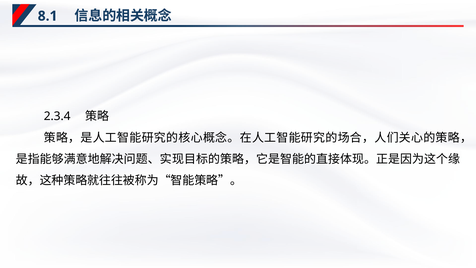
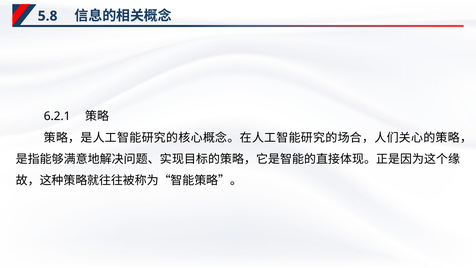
8.1: 8.1 -> 5.8
2.3.4: 2.3.4 -> 6.2.1
